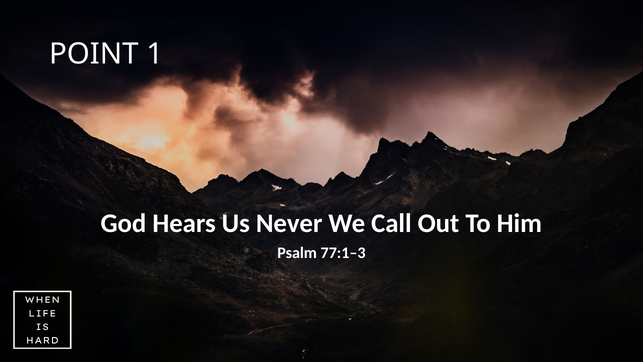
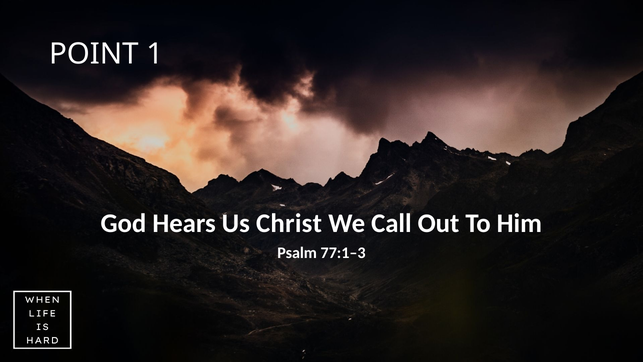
Never: Never -> Christ
